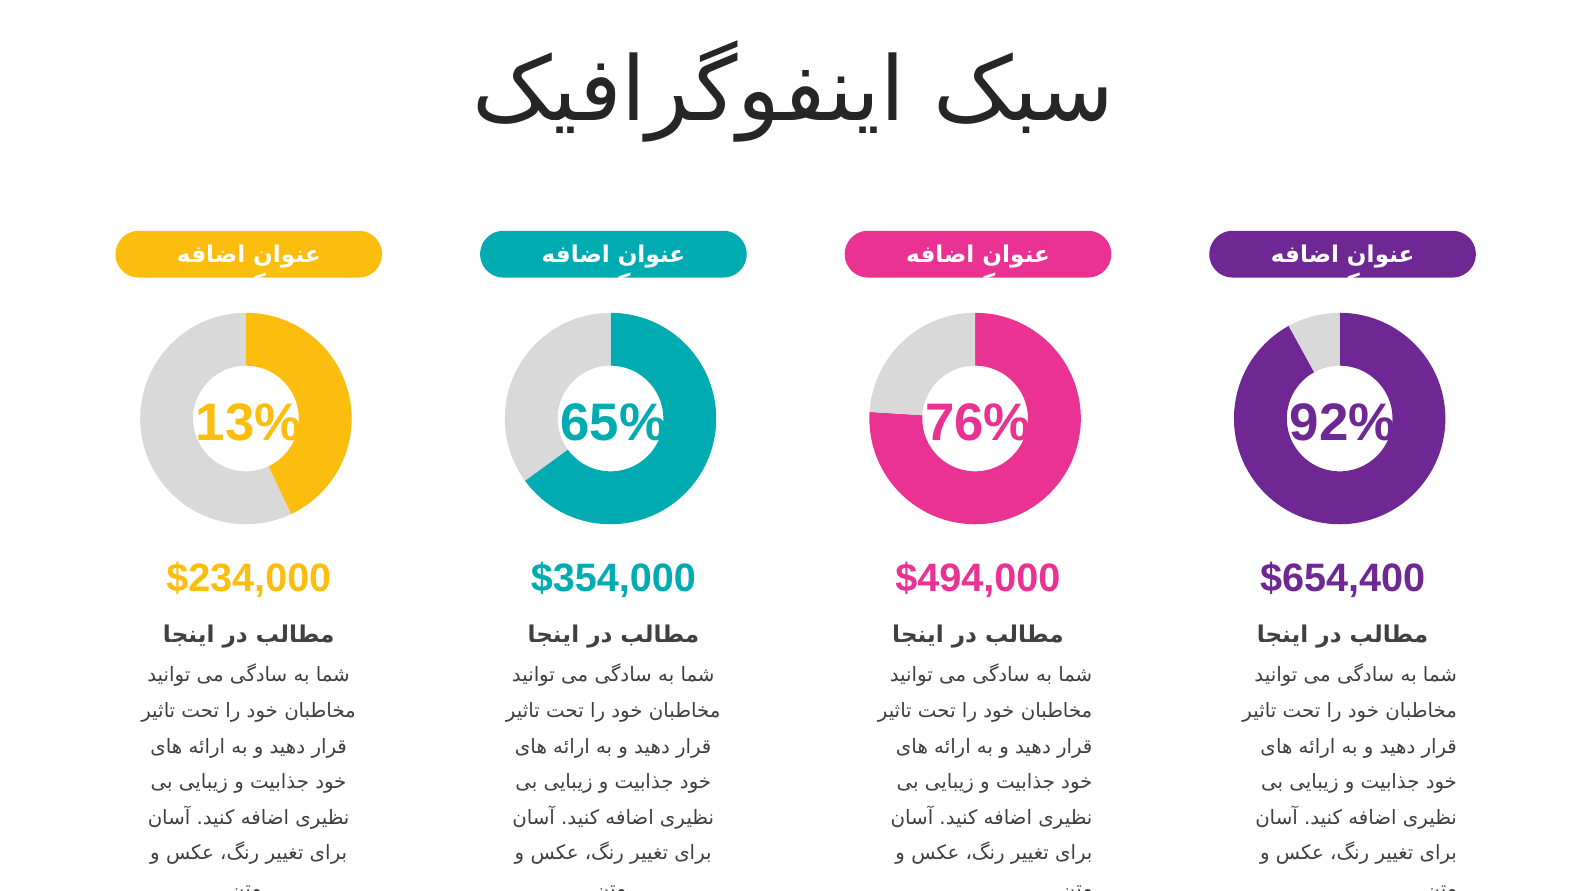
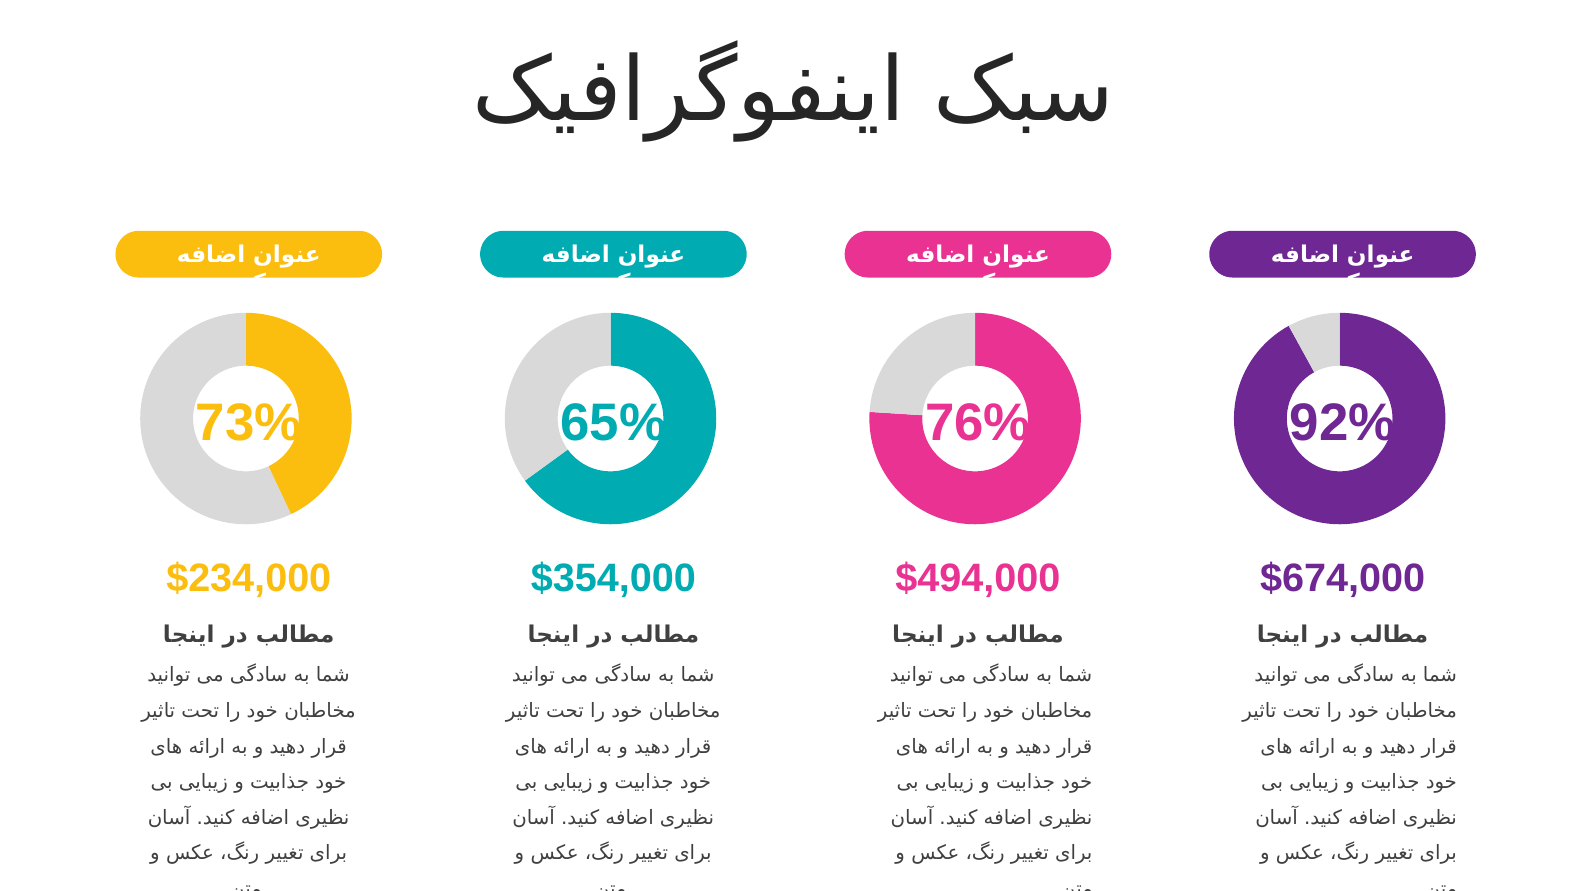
13%: 13% -> 73%
$654,400: $654,400 -> $674,000
